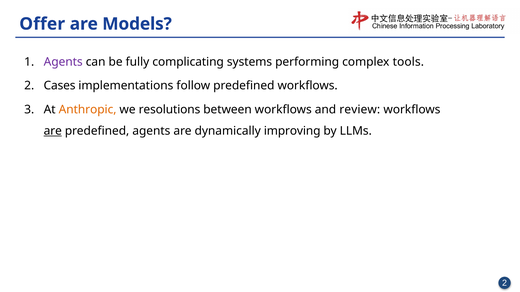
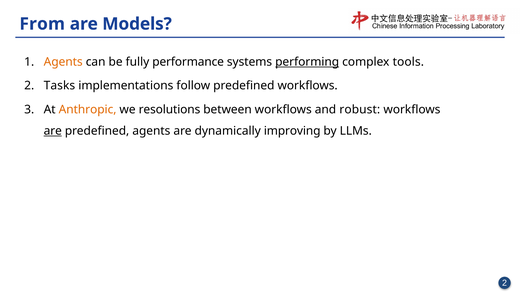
Offer: Offer -> From
Agents at (63, 62) colour: purple -> orange
complicating: complicating -> performance
performing underline: none -> present
Cases: Cases -> Tasks
review: review -> robust
